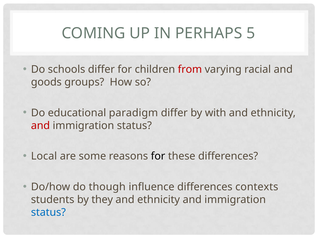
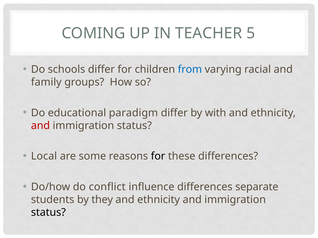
PERHAPS: PERHAPS -> TEACHER
from colour: red -> blue
goods: goods -> family
though: though -> conflict
contexts: contexts -> separate
status at (48, 213) colour: blue -> black
